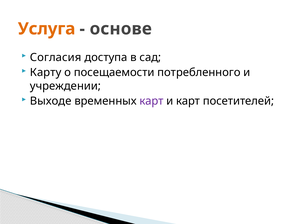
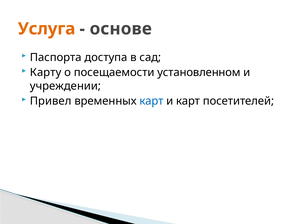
Согласия: Согласия -> Паспорта
потребленного: потребленного -> установленном
Выходе: Выходе -> Привел
карт at (151, 101) colour: purple -> blue
